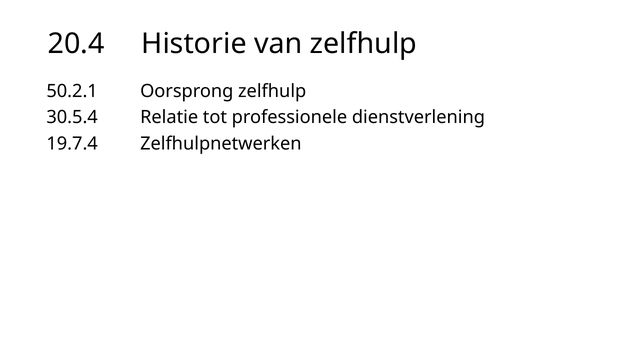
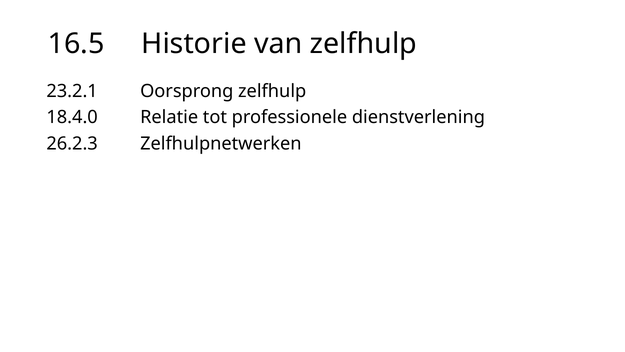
20.4: 20.4 -> 16.5
50.2.1: 50.2.1 -> 23.2.1
30.5.4: 30.5.4 -> 18.4.0
19.7.4: 19.7.4 -> 26.2.3
